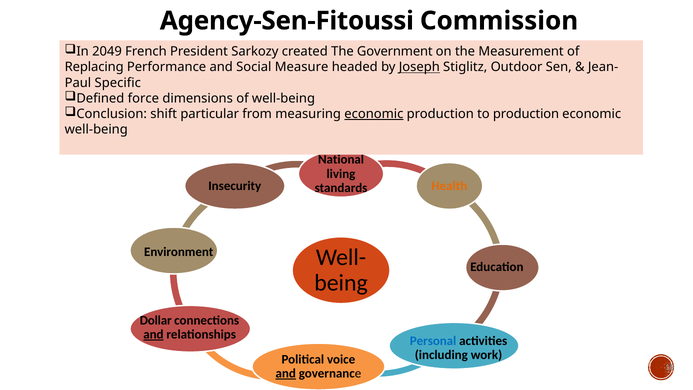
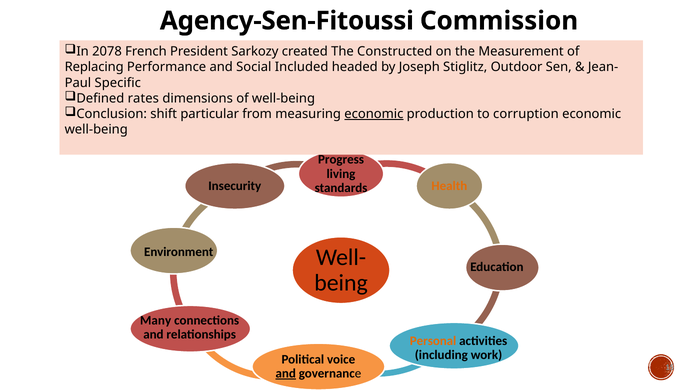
2049: 2049 -> 2078
Government: Government -> Constructed
Measure: Measure -> Included
Joseph underline: present -> none
force: force -> rates
to production: production -> corruption
National: National -> Progress
Dollar: Dollar -> Many
and at (153, 334) underline: present -> none
Personal colour: blue -> orange
